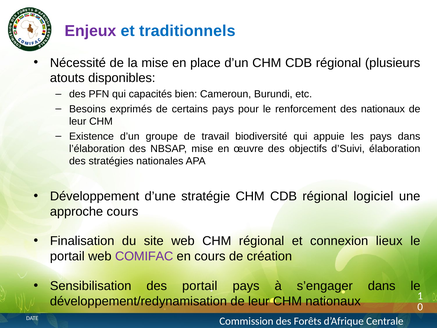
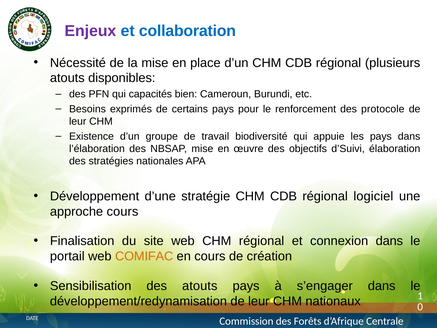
traditionnels: traditionnels -> collaboration
des nationaux: nationaux -> protocole
connexion lieux: lieux -> dans
COMIFAC colour: purple -> orange
des portail: portail -> atouts
